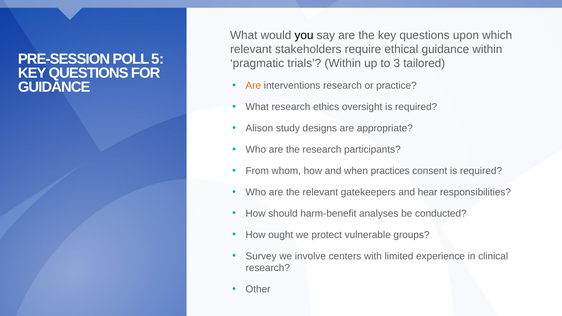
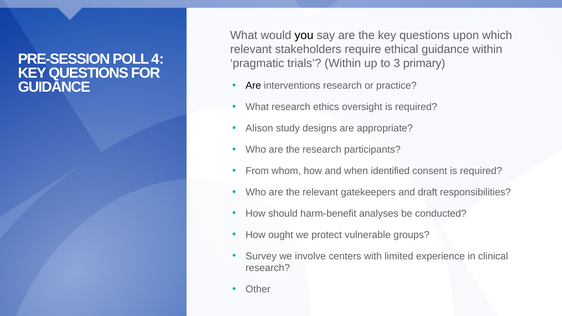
5: 5 -> 4
tailored: tailored -> primary
Are at (253, 86) colour: orange -> black
practices: practices -> identified
hear: hear -> draft
